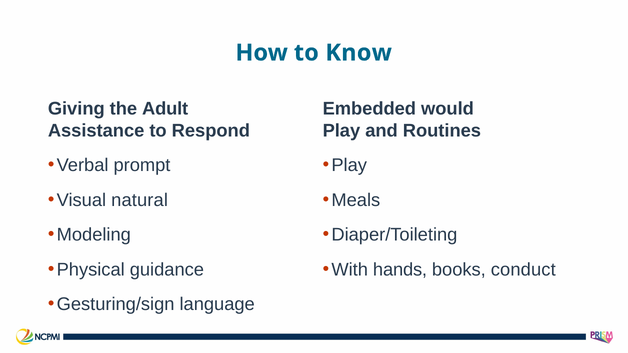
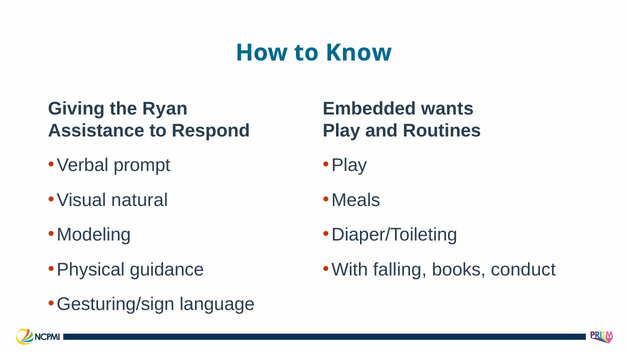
Adult: Adult -> Ryan
would: would -> wants
hands: hands -> falling
